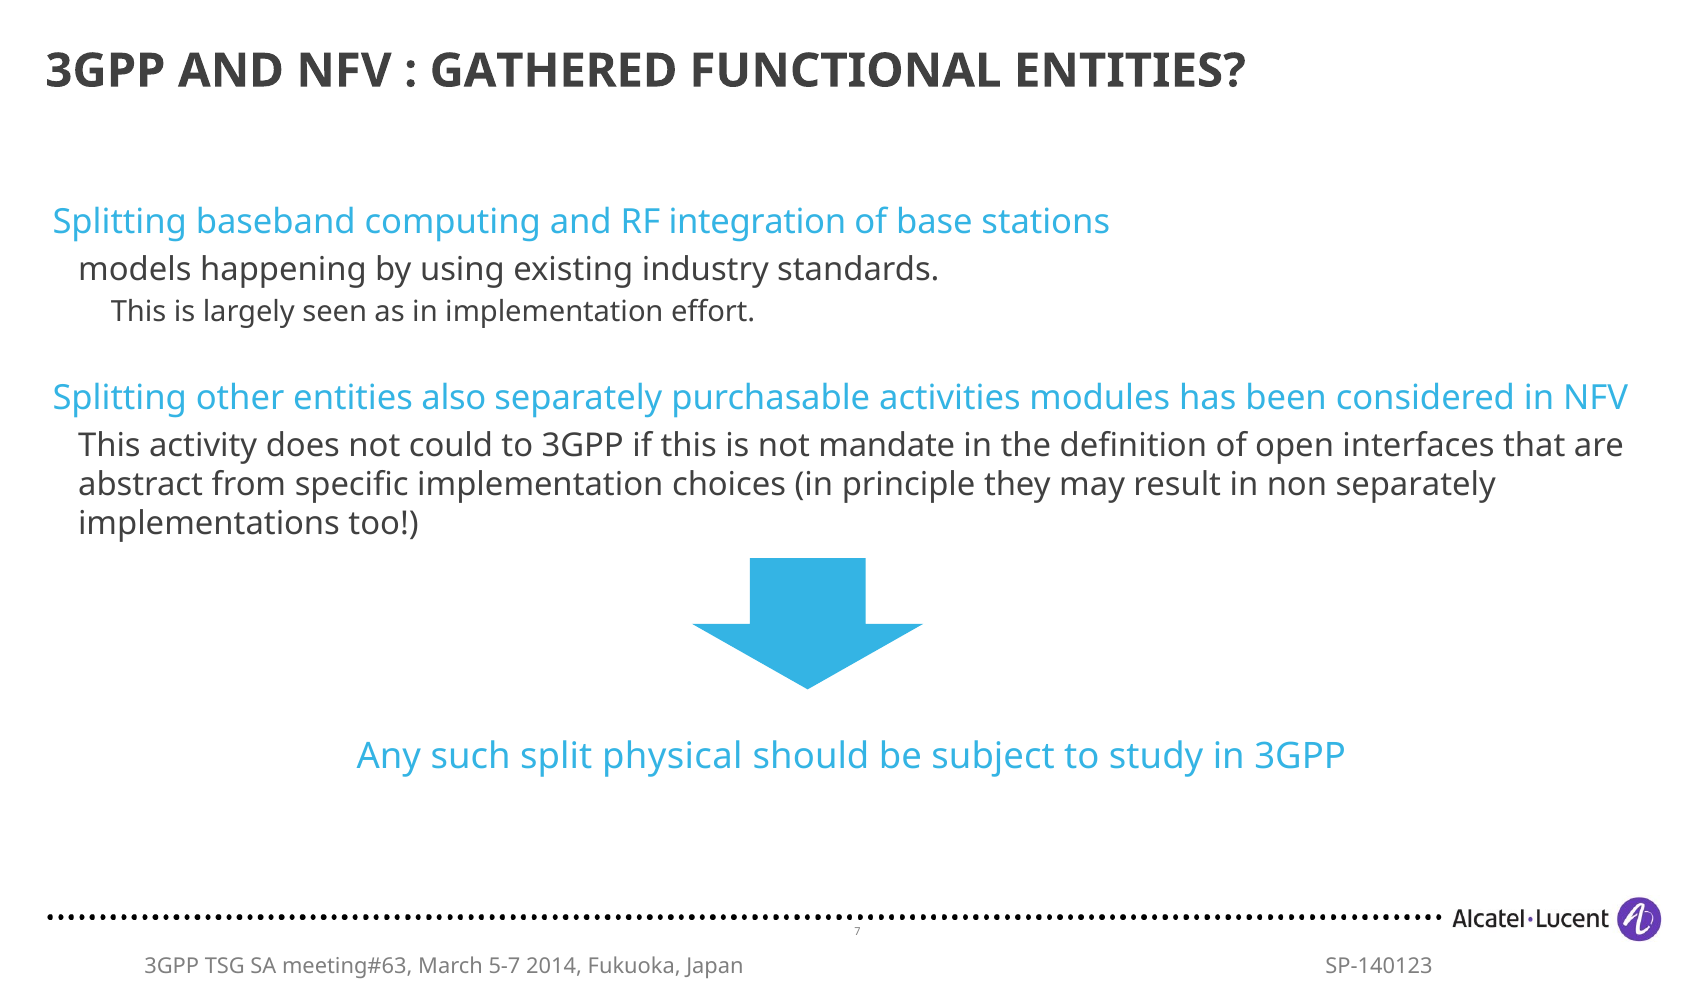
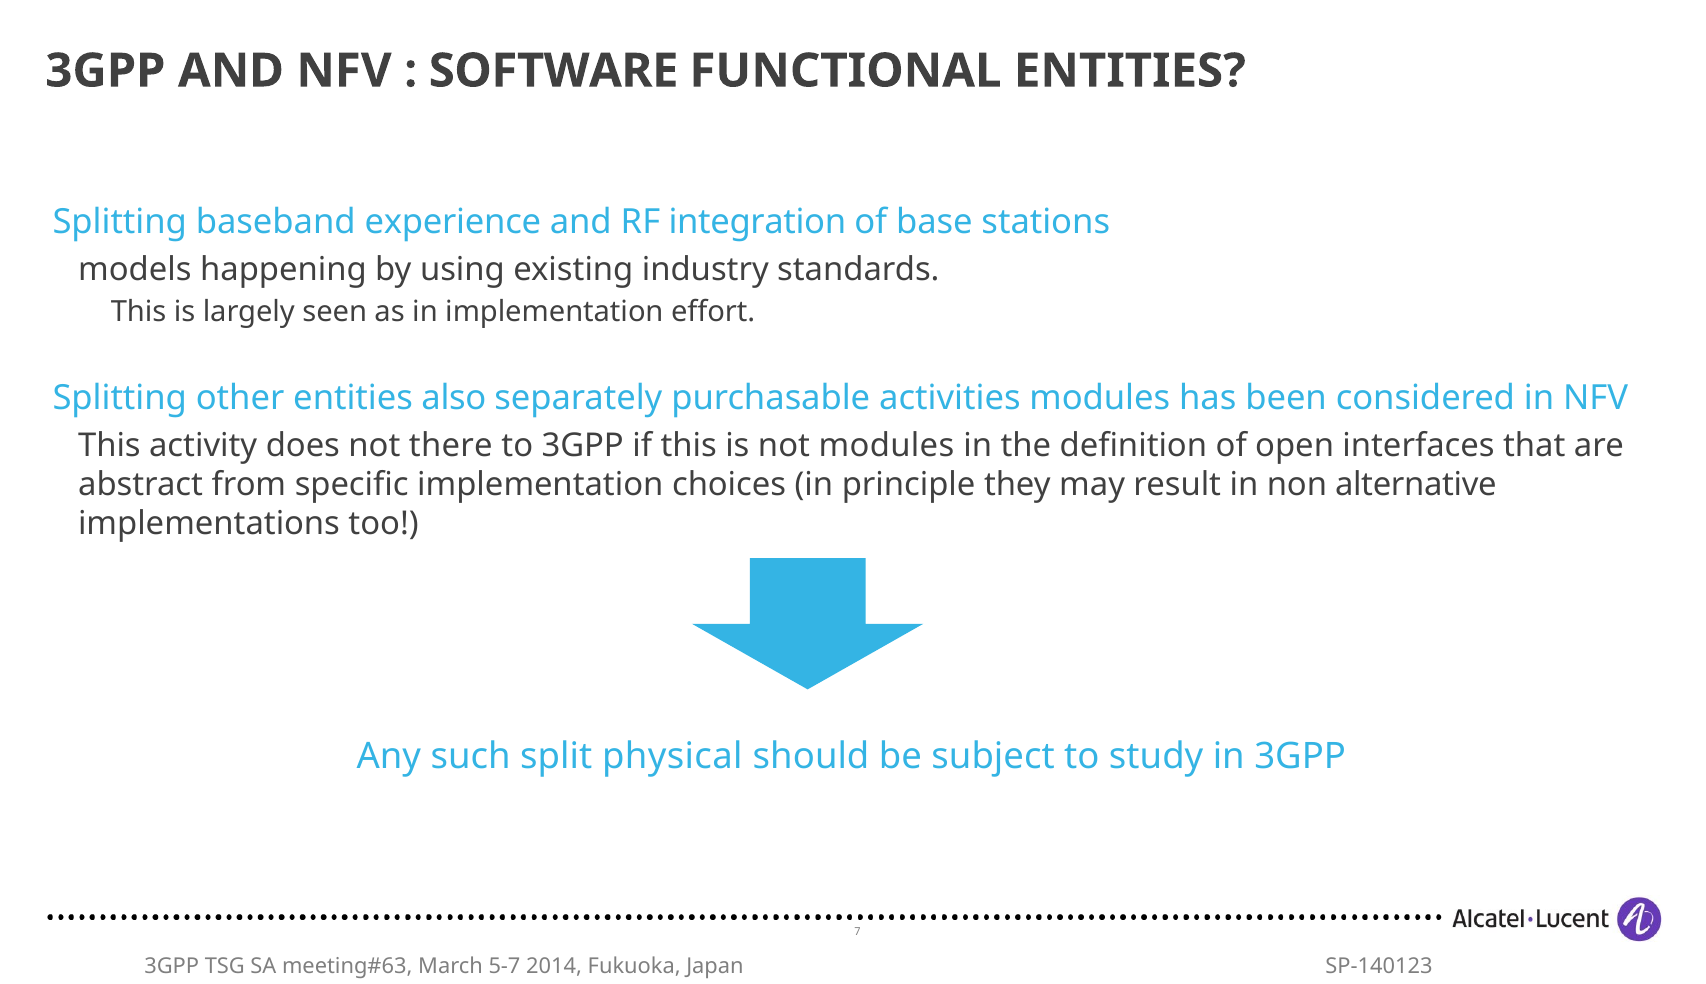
GATHERED: GATHERED -> SOFTWARE
computing: computing -> experience
could: could -> there
not mandate: mandate -> modules
non separately: separately -> alternative
